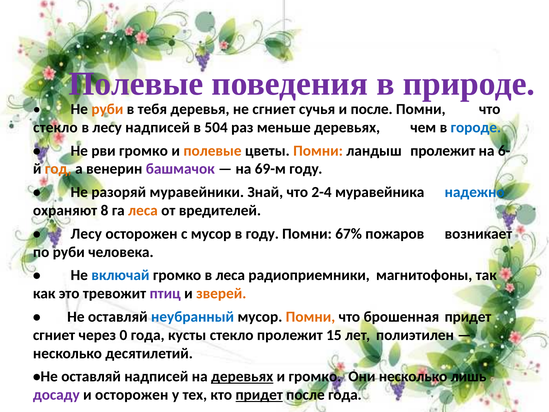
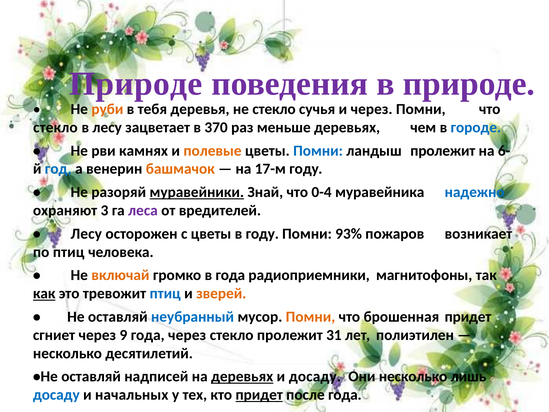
Полевые at (136, 84): Полевые -> Природе
не сгниет: сгниет -> стекло
и после: после -> через
лесу надписей: надписей -> зацветает
504: 504 -> 370
рви громко: громко -> камнях
Помни at (318, 151) colour: orange -> blue
год colour: orange -> blue
башмачок colour: purple -> orange
69-м: 69-м -> 17-м
муравейники underline: none -> present
2-4: 2-4 -> 0-4
8: 8 -> 3
леса at (143, 210) colour: orange -> purple
с мусор: мусор -> цветы
67%: 67% -> 93%
по руби: руби -> птиц
включай colour: blue -> orange
в леса: леса -> года
как underline: none -> present
птиц at (165, 293) colour: purple -> blue
0: 0 -> 9
года кусты: кусты -> через
15: 15 -> 31
и громко: громко -> досаду
досаду at (56, 395) colour: purple -> blue
и осторожен: осторожен -> начальных
